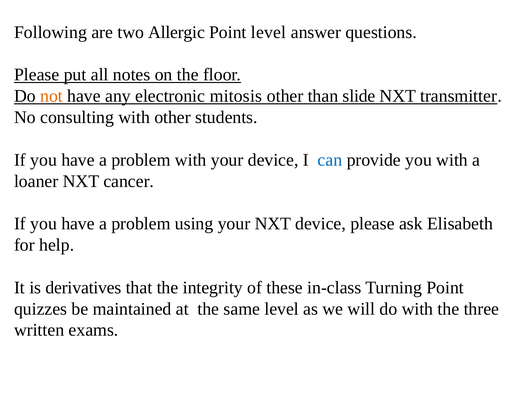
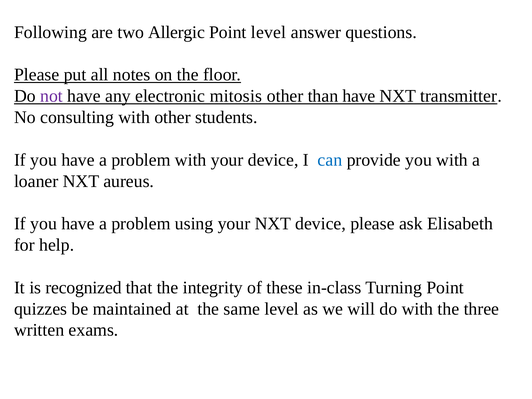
not colour: orange -> purple
than slide: slide -> have
cancer: cancer -> aureus
derivatives: derivatives -> recognized
